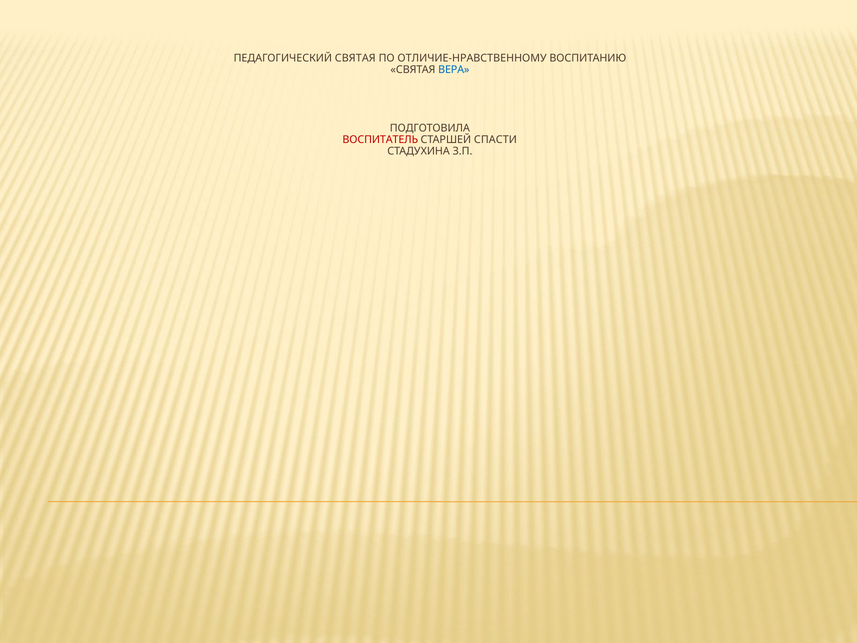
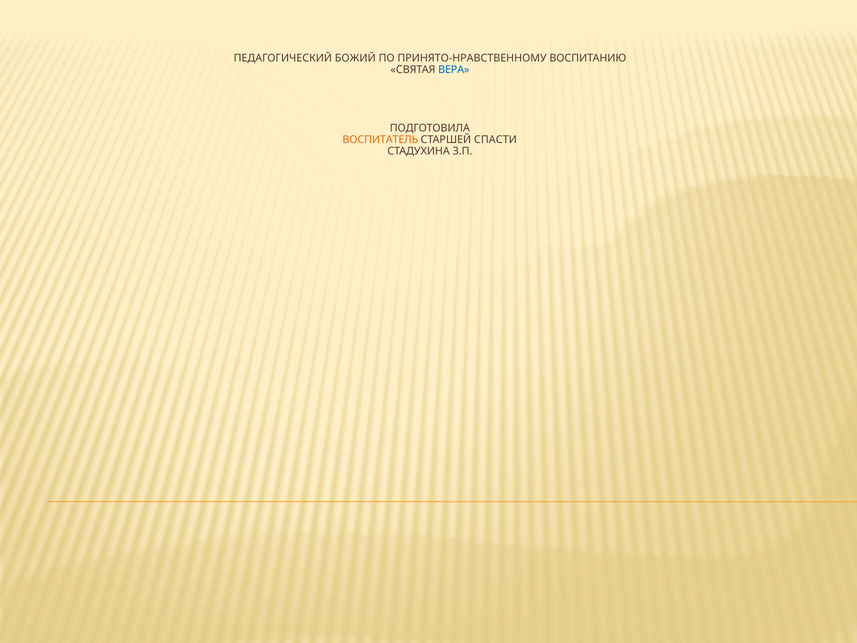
ПЕДАГОГИЧЕСКИЙ СВЯТАЯ: СВЯТАЯ -> БОЖИЙ
ОТЛИЧИЕ-НРАВСТВЕННОМУ: ОТЛИЧИЕ-НРАВСТВЕННОМУ -> ПРИНЯТО-НРАВСТВЕННОМУ
ВОСПИТАТЕЛЬ colour: red -> orange
